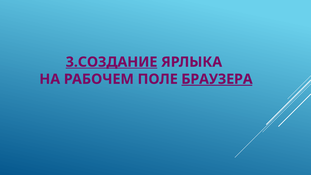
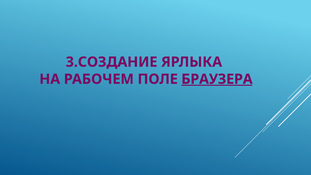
3.СОЗДАНИЕ underline: present -> none
